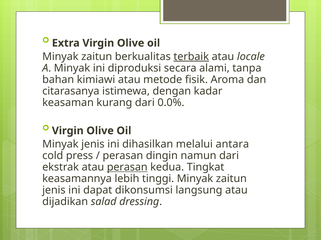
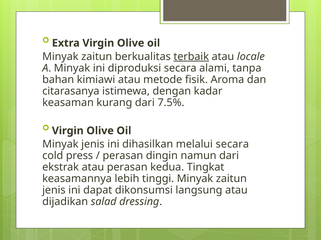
0.0%: 0.0% -> 7.5%
melalui antara: antara -> secara
perasan at (127, 168) underline: present -> none
